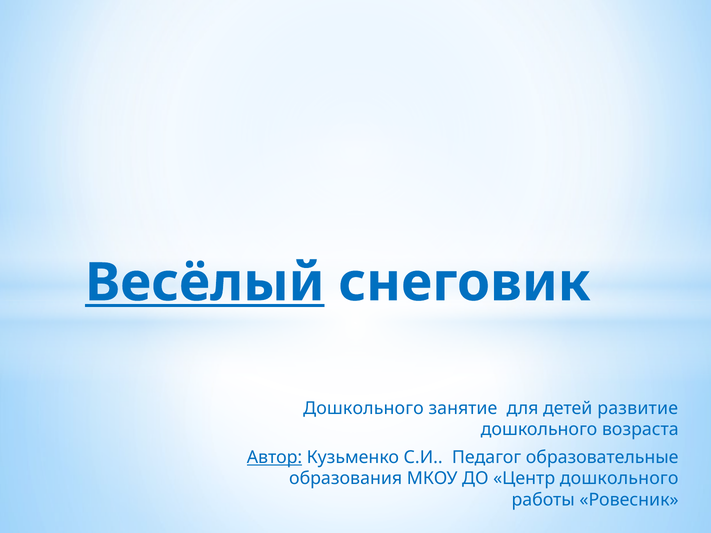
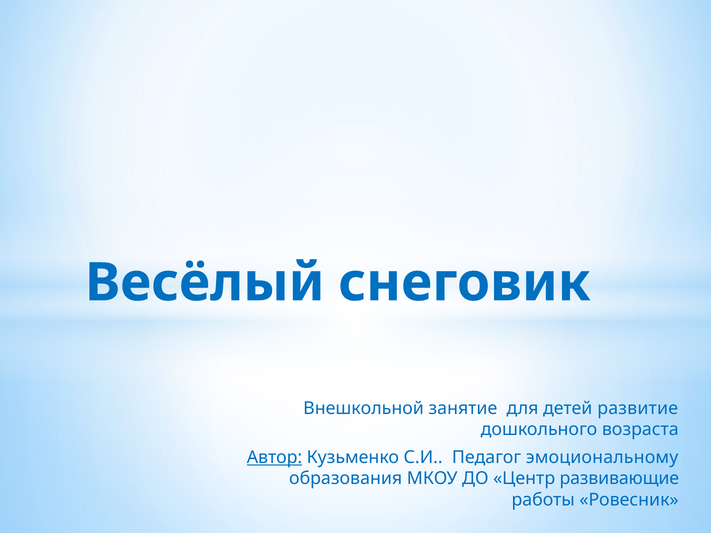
Весёлый underline: present -> none
Дошкольного at (363, 408): Дошкольного -> Внешкольной
образовательные: образовательные -> эмоциональному
Центр дошкольного: дошкольного -> развивающие
